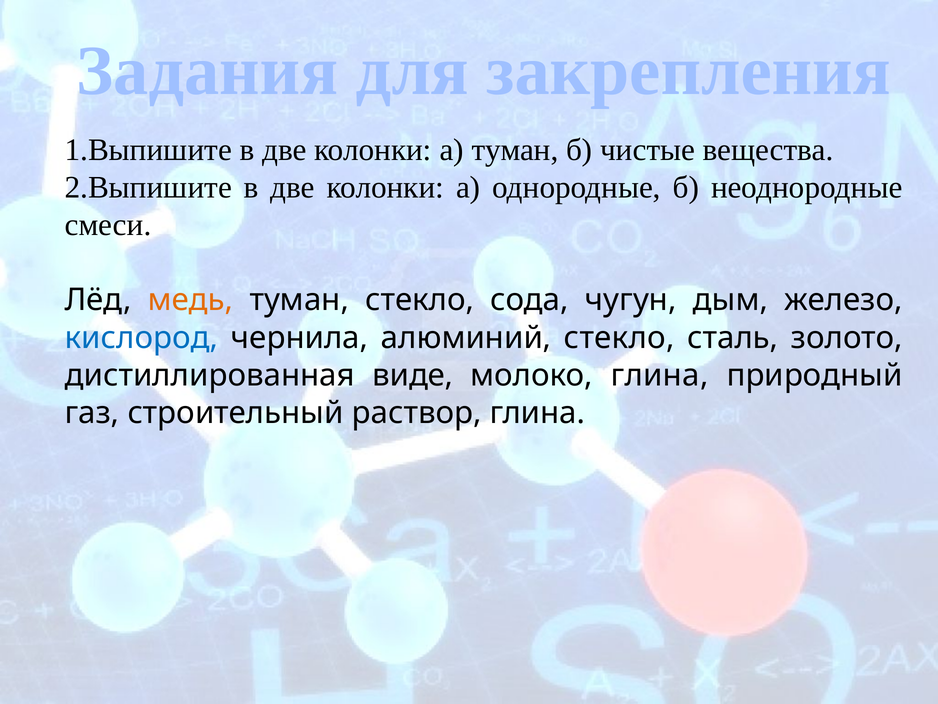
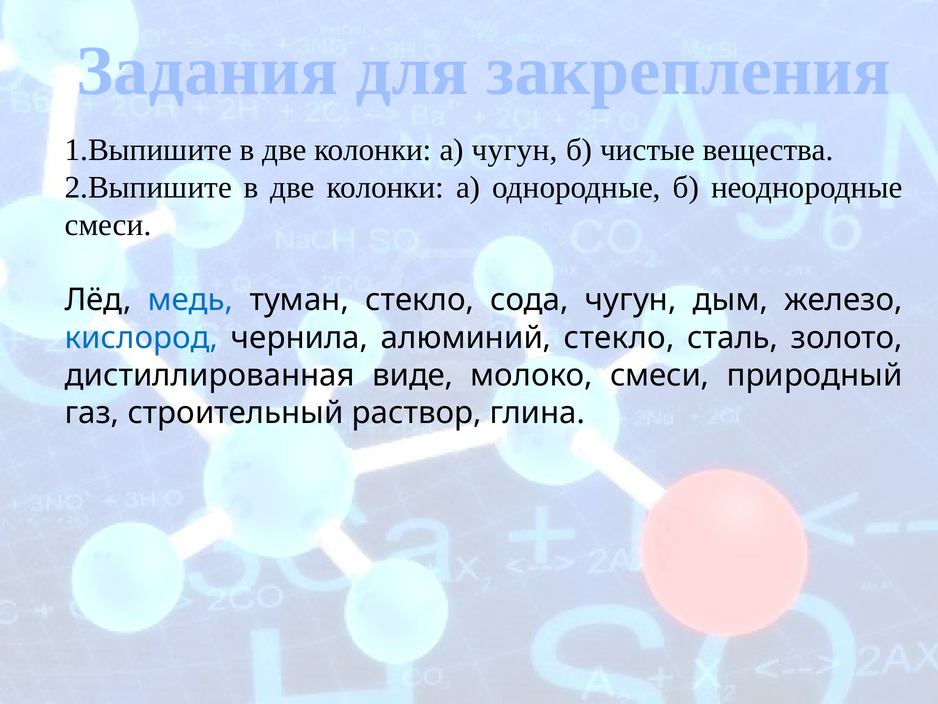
а туман: туман -> чугун
медь colour: orange -> blue
молоко глина: глина -> смеси
